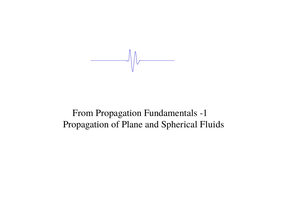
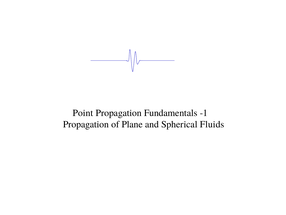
From: From -> Point
